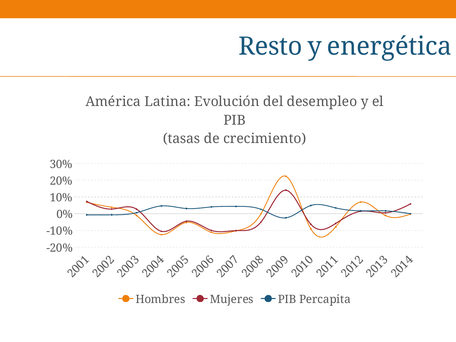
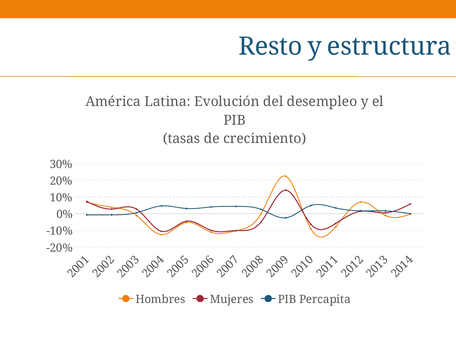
energética: energética -> estructura
